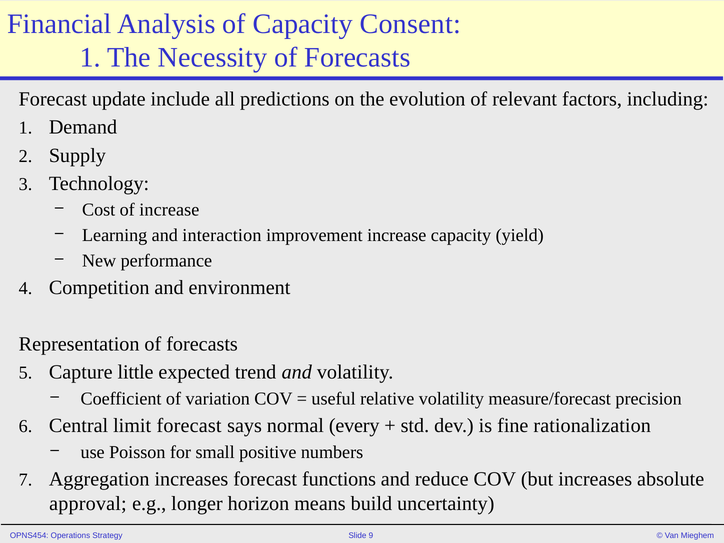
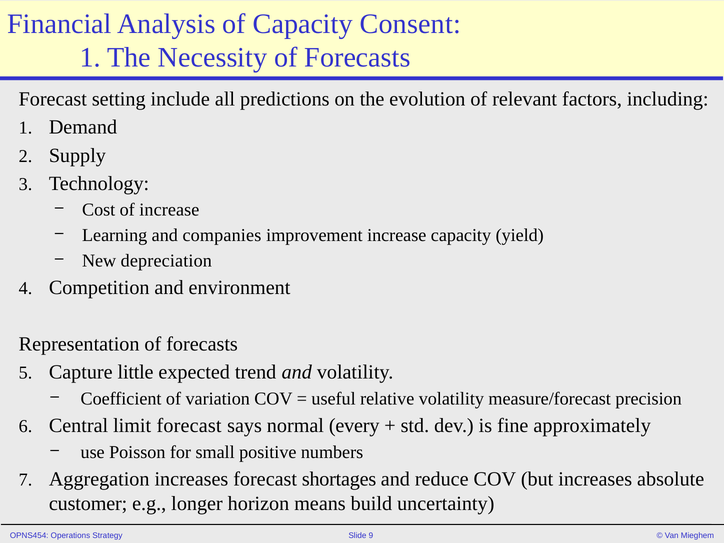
update: update -> setting
interaction: interaction -> companies
performance: performance -> depreciation
rationalization: rationalization -> approximately
functions: functions -> shortages
approval: approval -> customer
